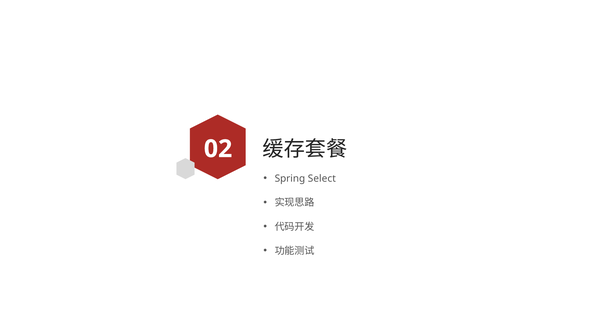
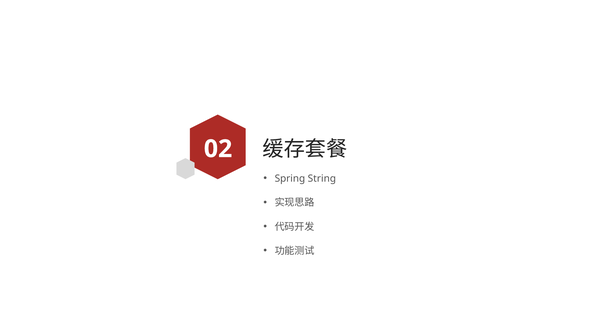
Select: Select -> String
